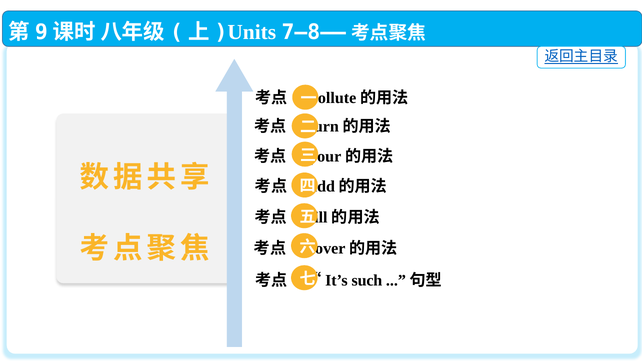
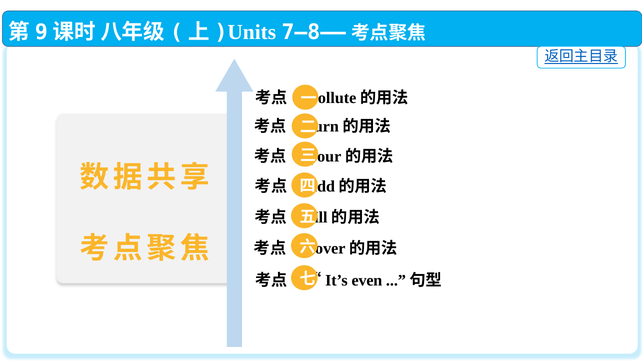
such: such -> even
